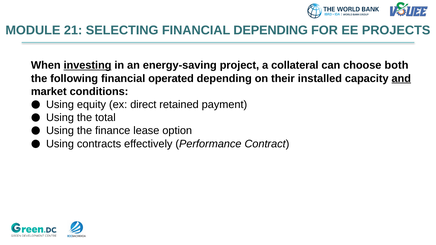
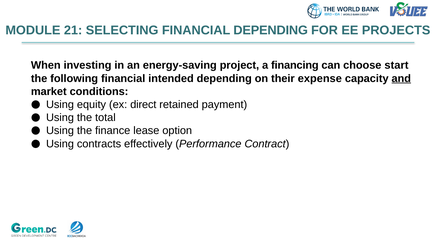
investing underline: present -> none
collateral: collateral -> financing
both: both -> start
operated: operated -> intended
installed: installed -> expense
